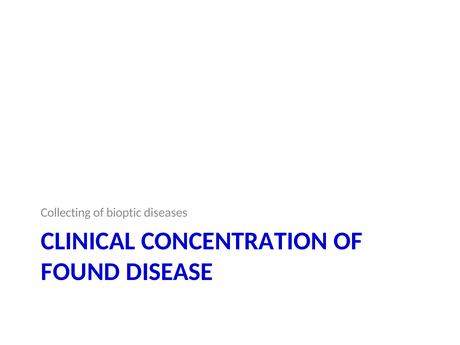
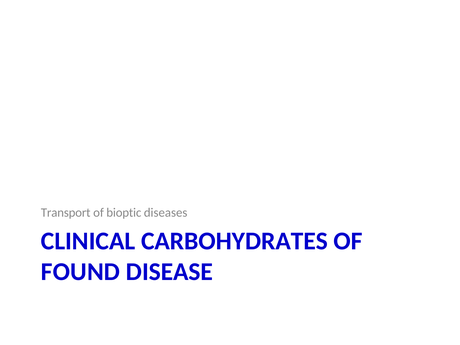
Collecting: Collecting -> Transport
CONCENTRATION: CONCENTRATION -> CARBOHYDRATES
